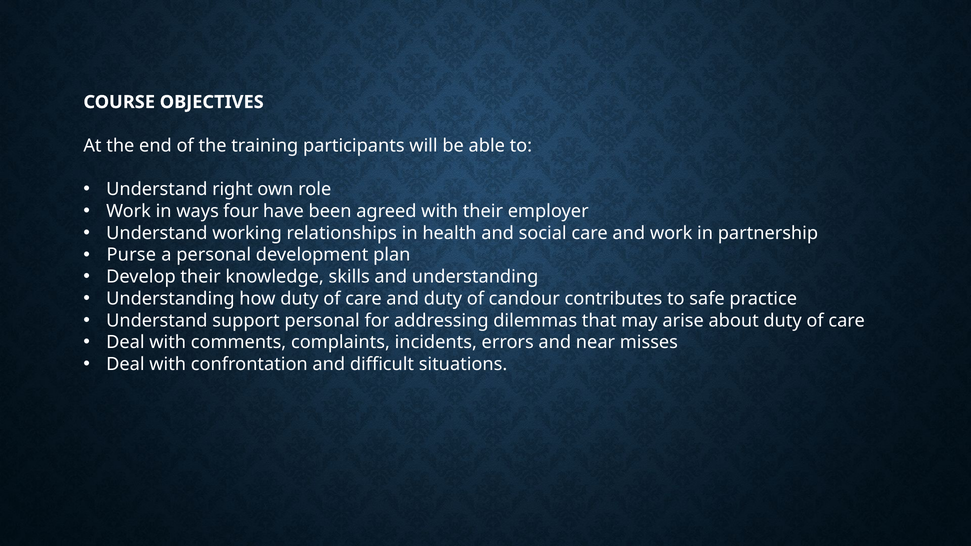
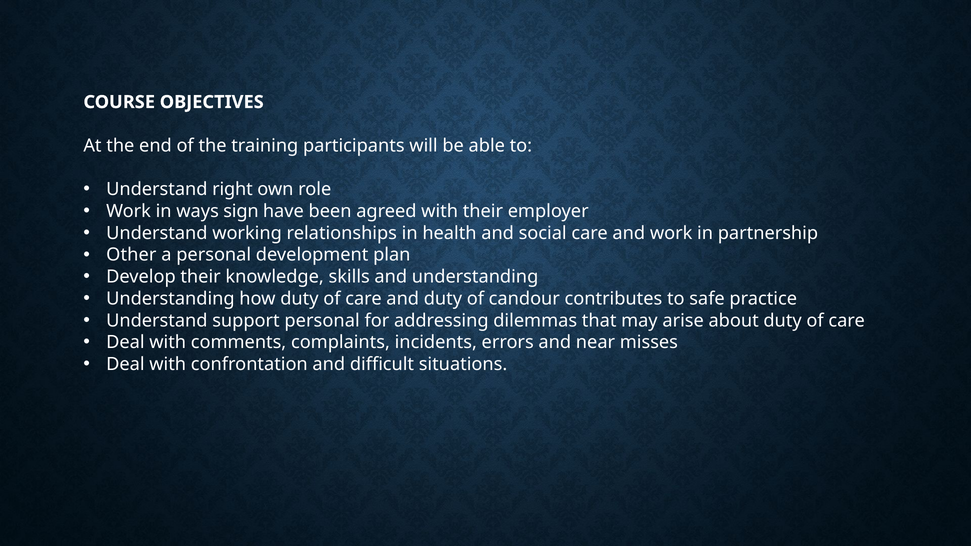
four: four -> sign
Purse: Purse -> Other
